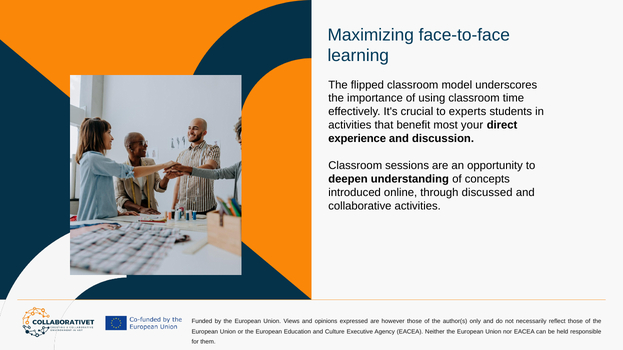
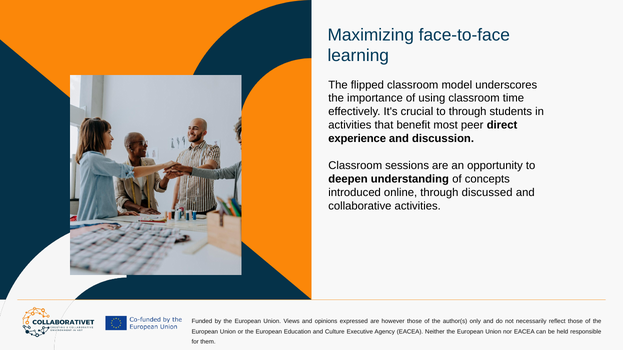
to experts: experts -> through
your: your -> peer
